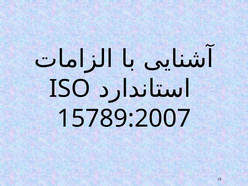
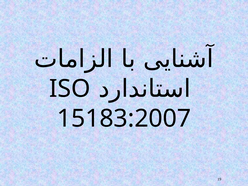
15789:2007: 15789:2007 -> 15183:2007
